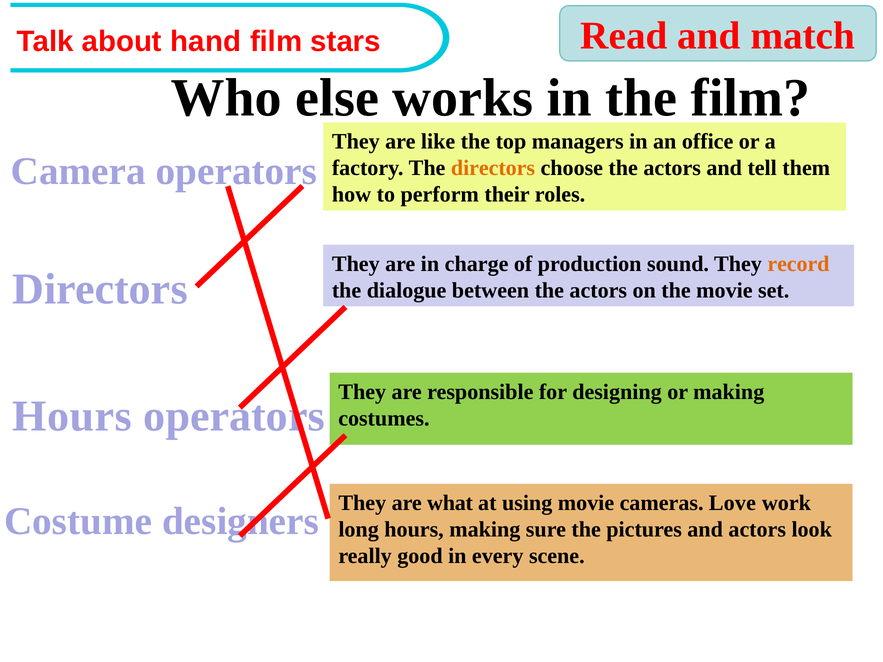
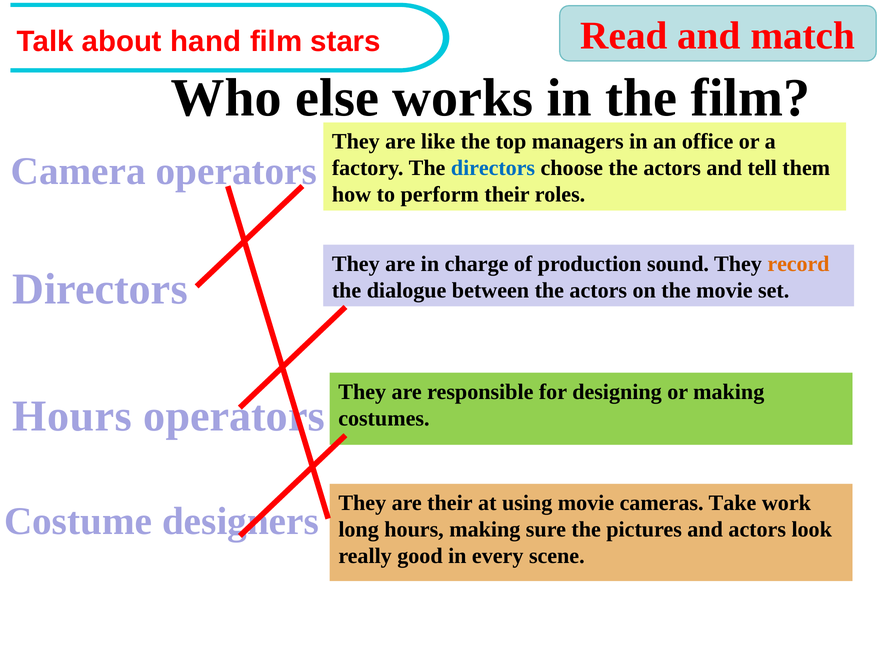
directors at (493, 168) colour: orange -> blue
are what: what -> their
Love: Love -> Take
